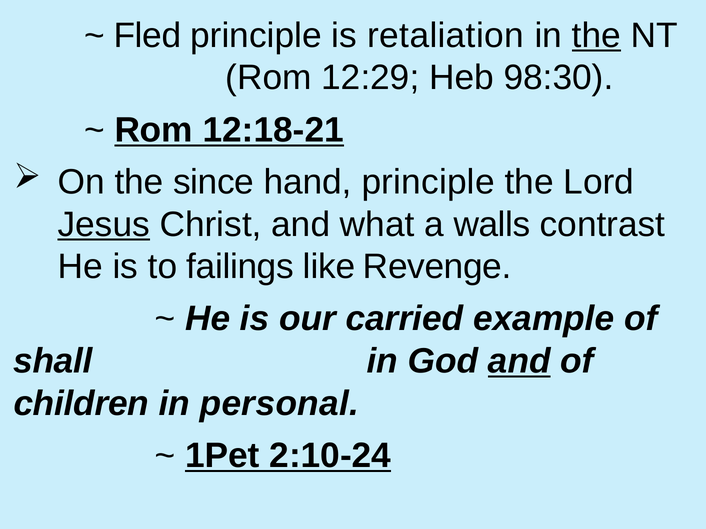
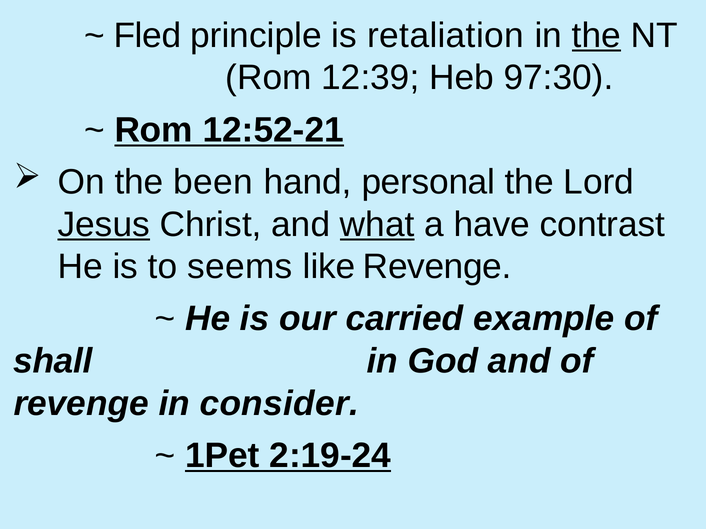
12:29: 12:29 -> 12:39
98:30: 98:30 -> 97:30
12:18-21: 12:18-21 -> 12:52-21
since: since -> been
hand principle: principle -> personal
what underline: none -> present
walls: walls -> have
failings: failings -> seems
and at (519, 362) underline: present -> none
children at (81, 404): children -> revenge
personal: personal -> consider
2:10-24: 2:10-24 -> 2:19-24
